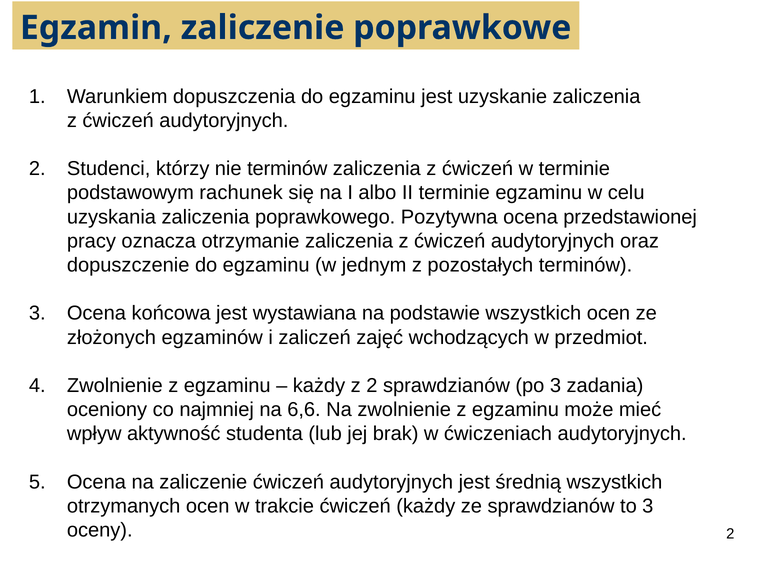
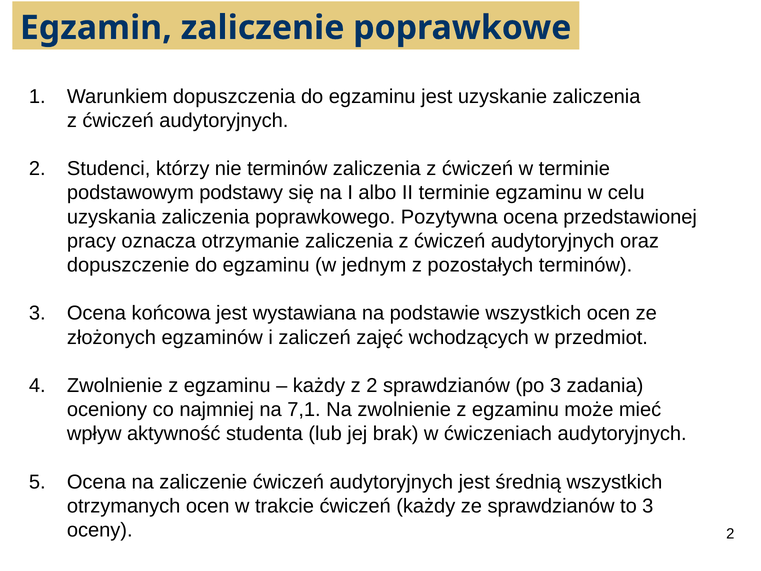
rachunek: rachunek -> podstawy
6,6: 6,6 -> 7,1
